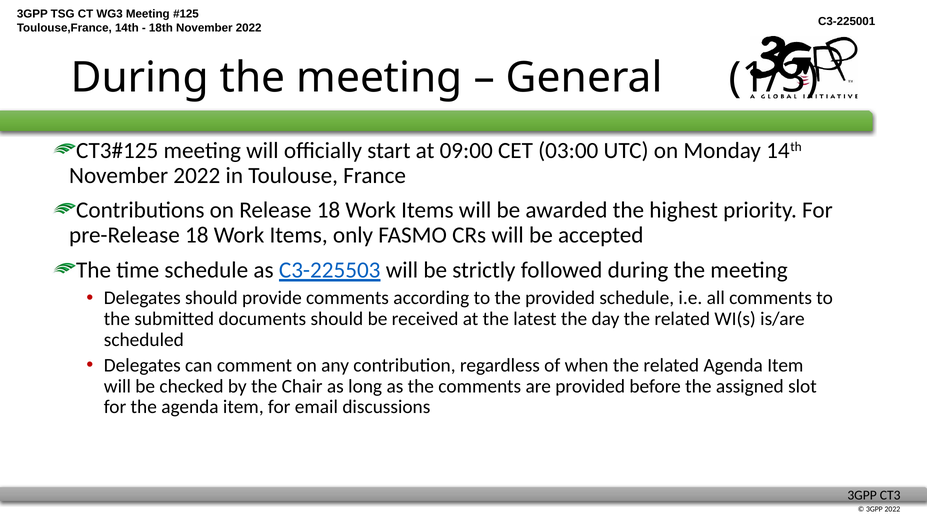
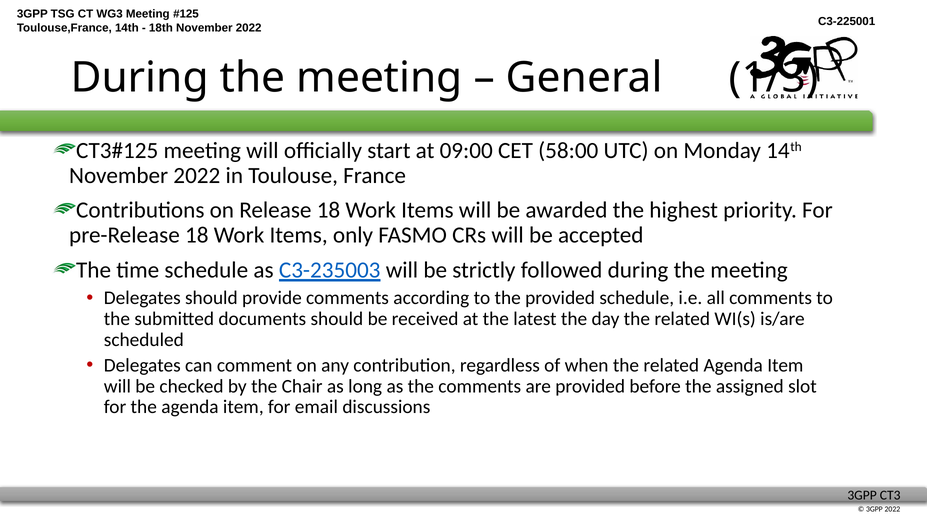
03:00: 03:00 -> 58:00
C3-225503: C3-225503 -> C3-235003
